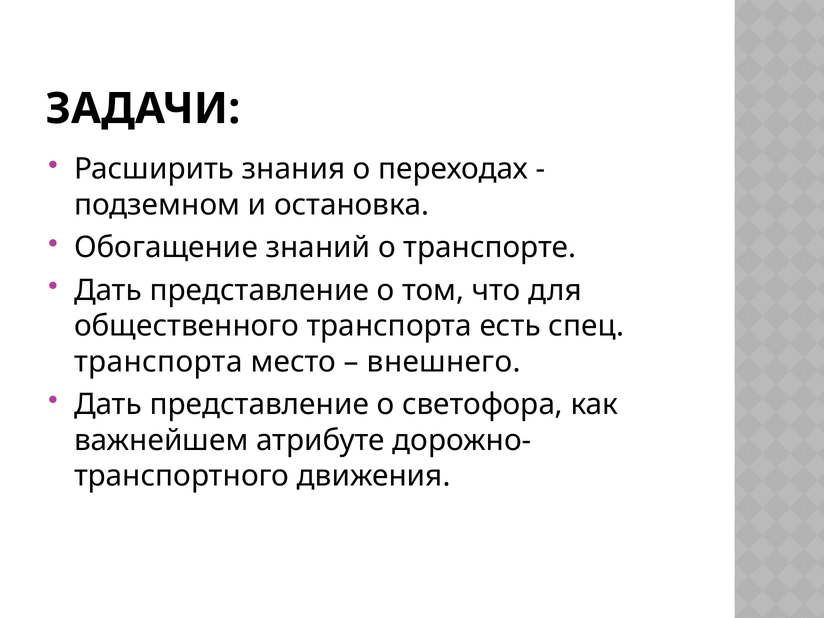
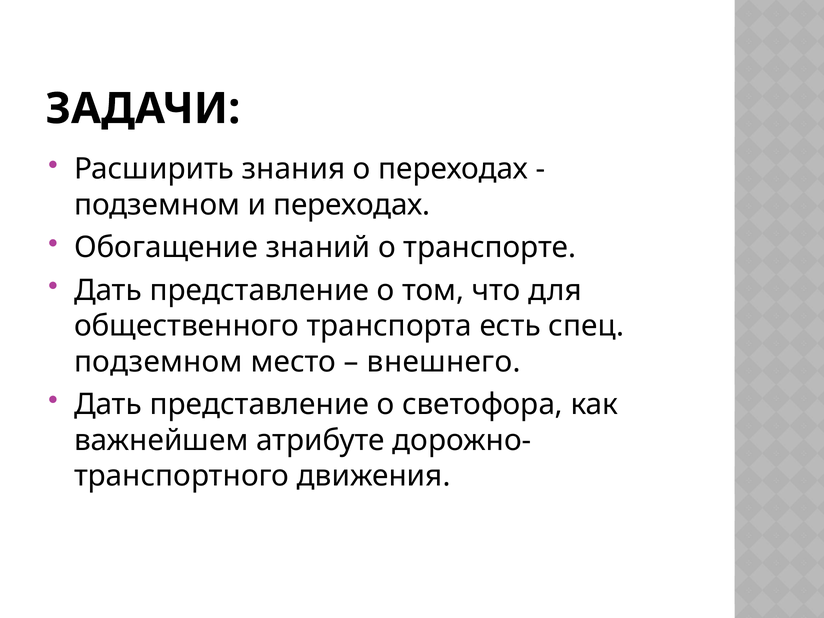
и остановка: остановка -> переходах
транспорта at (158, 362): транспорта -> подземном
